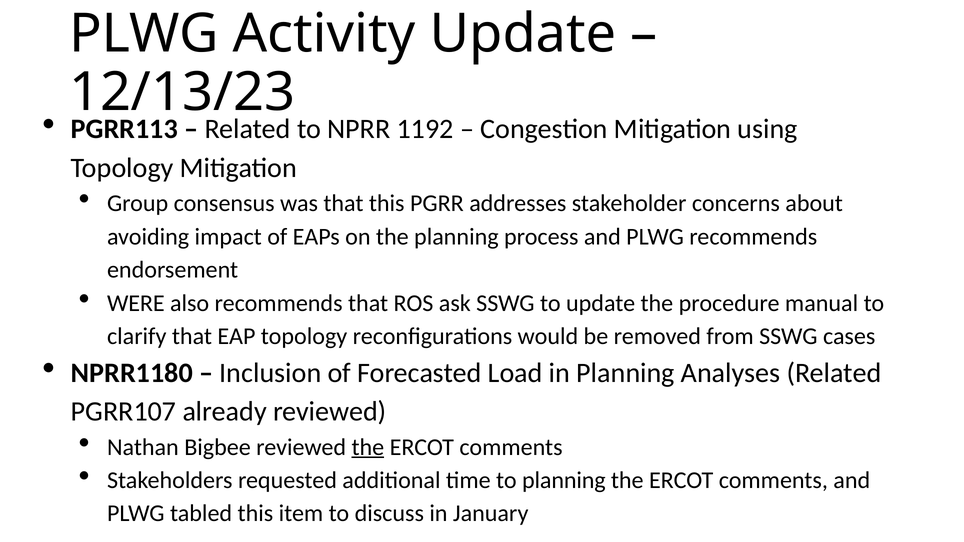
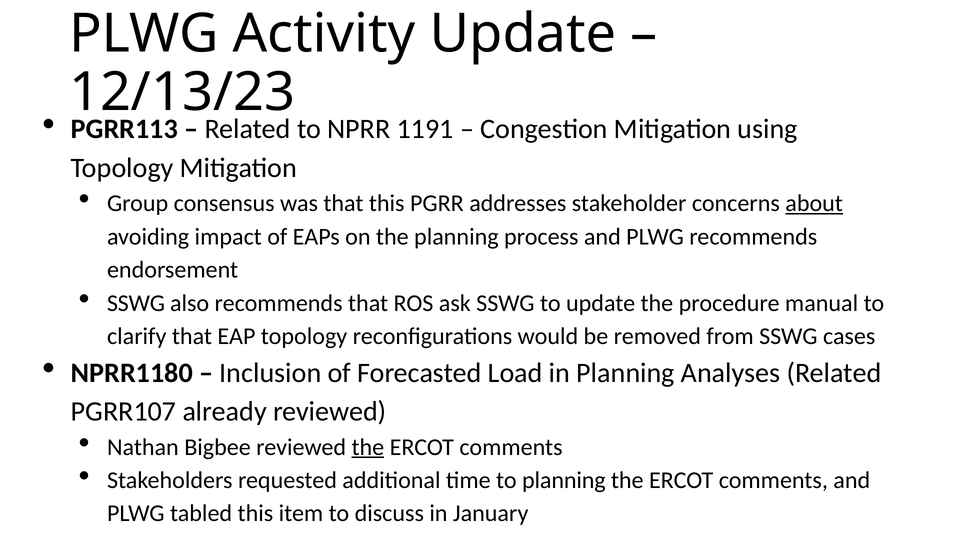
1192: 1192 -> 1191
about underline: none -> present
WERE at (136, 303): WERE -> SSWG
